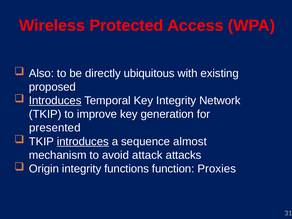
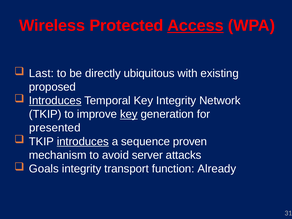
Access underline: none -> present
Also: Also -> Last
key at (129, 114) underline: none -> present
almost: almost -> proven
attack: attack -> server
Origin: Origin -> Goals
functions: functions -> transport
Proxies: Proxies -> Already
